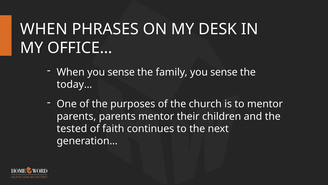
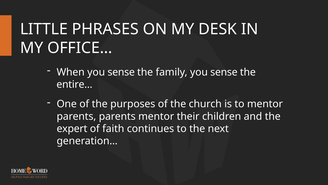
WHEN at (44, 29): WHEN -> LITTLE
today…: today… -> entire…
tested: tested -> expert
